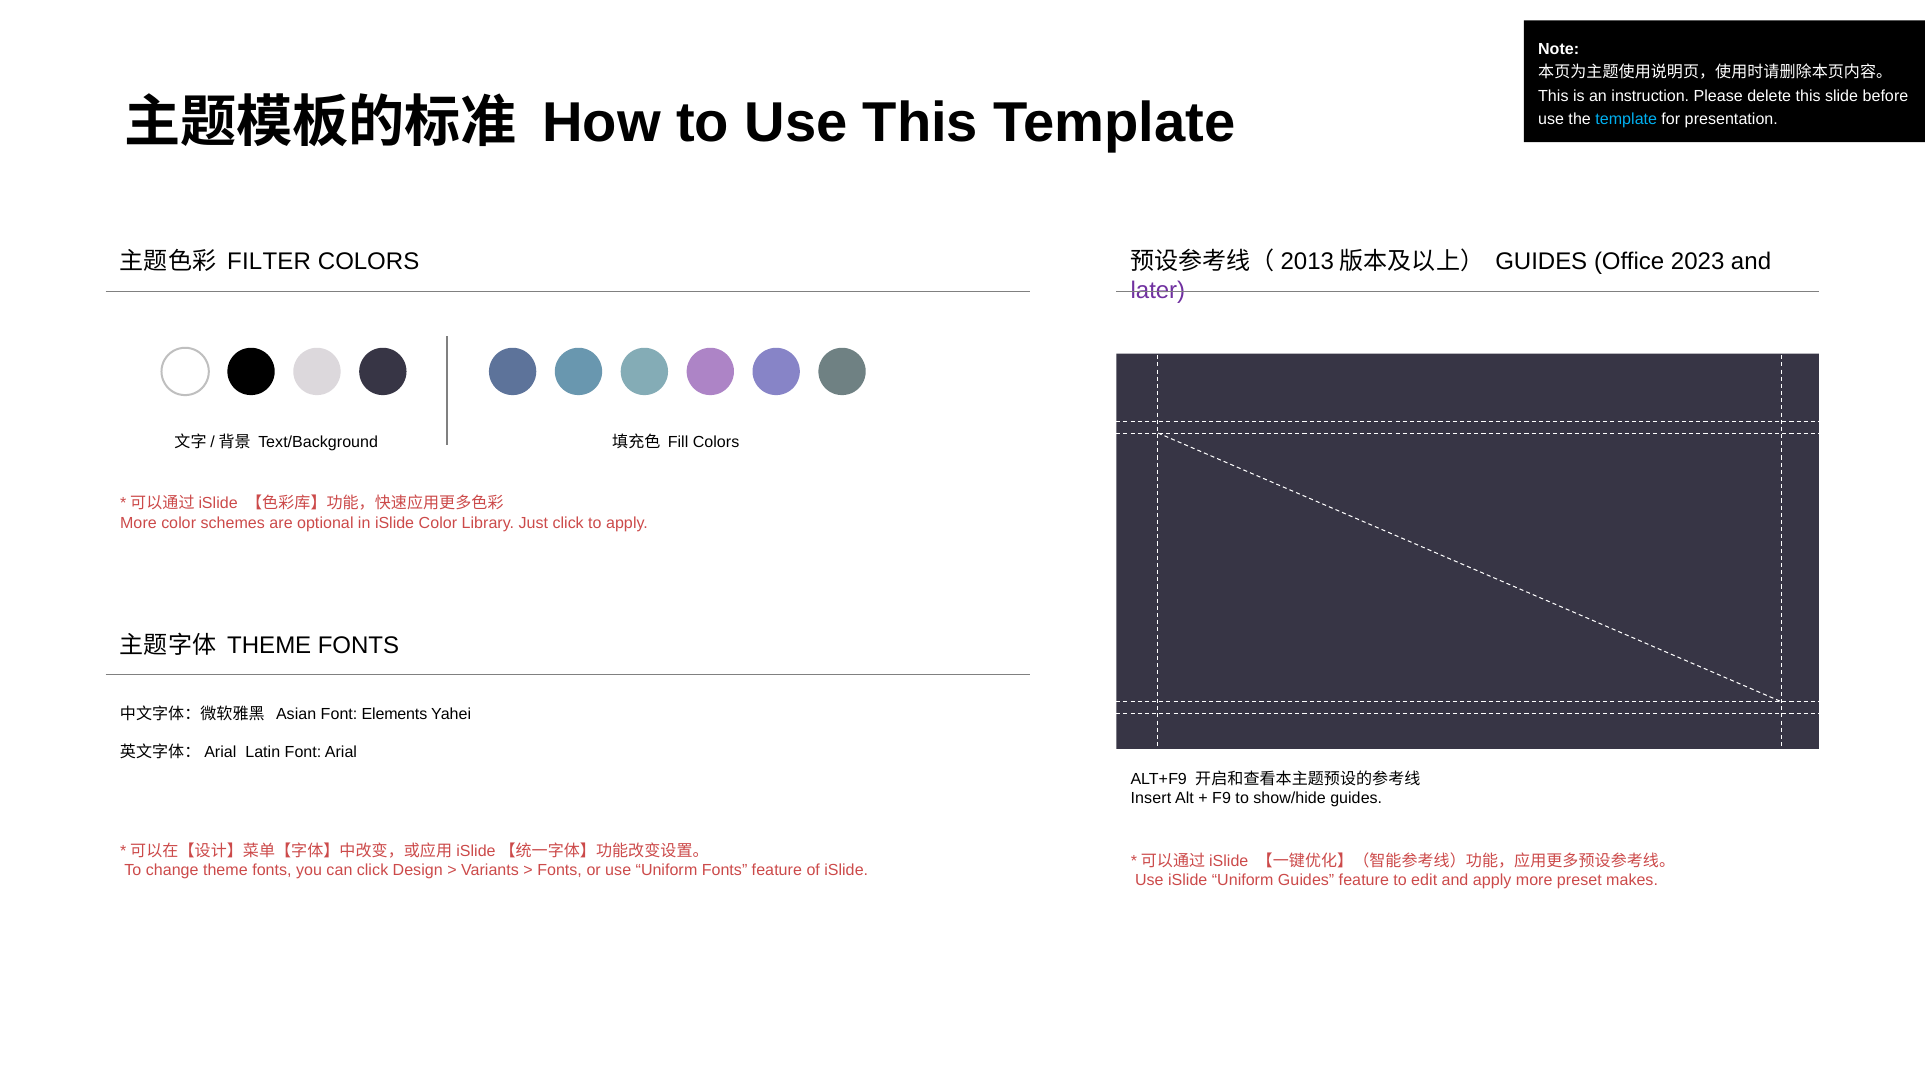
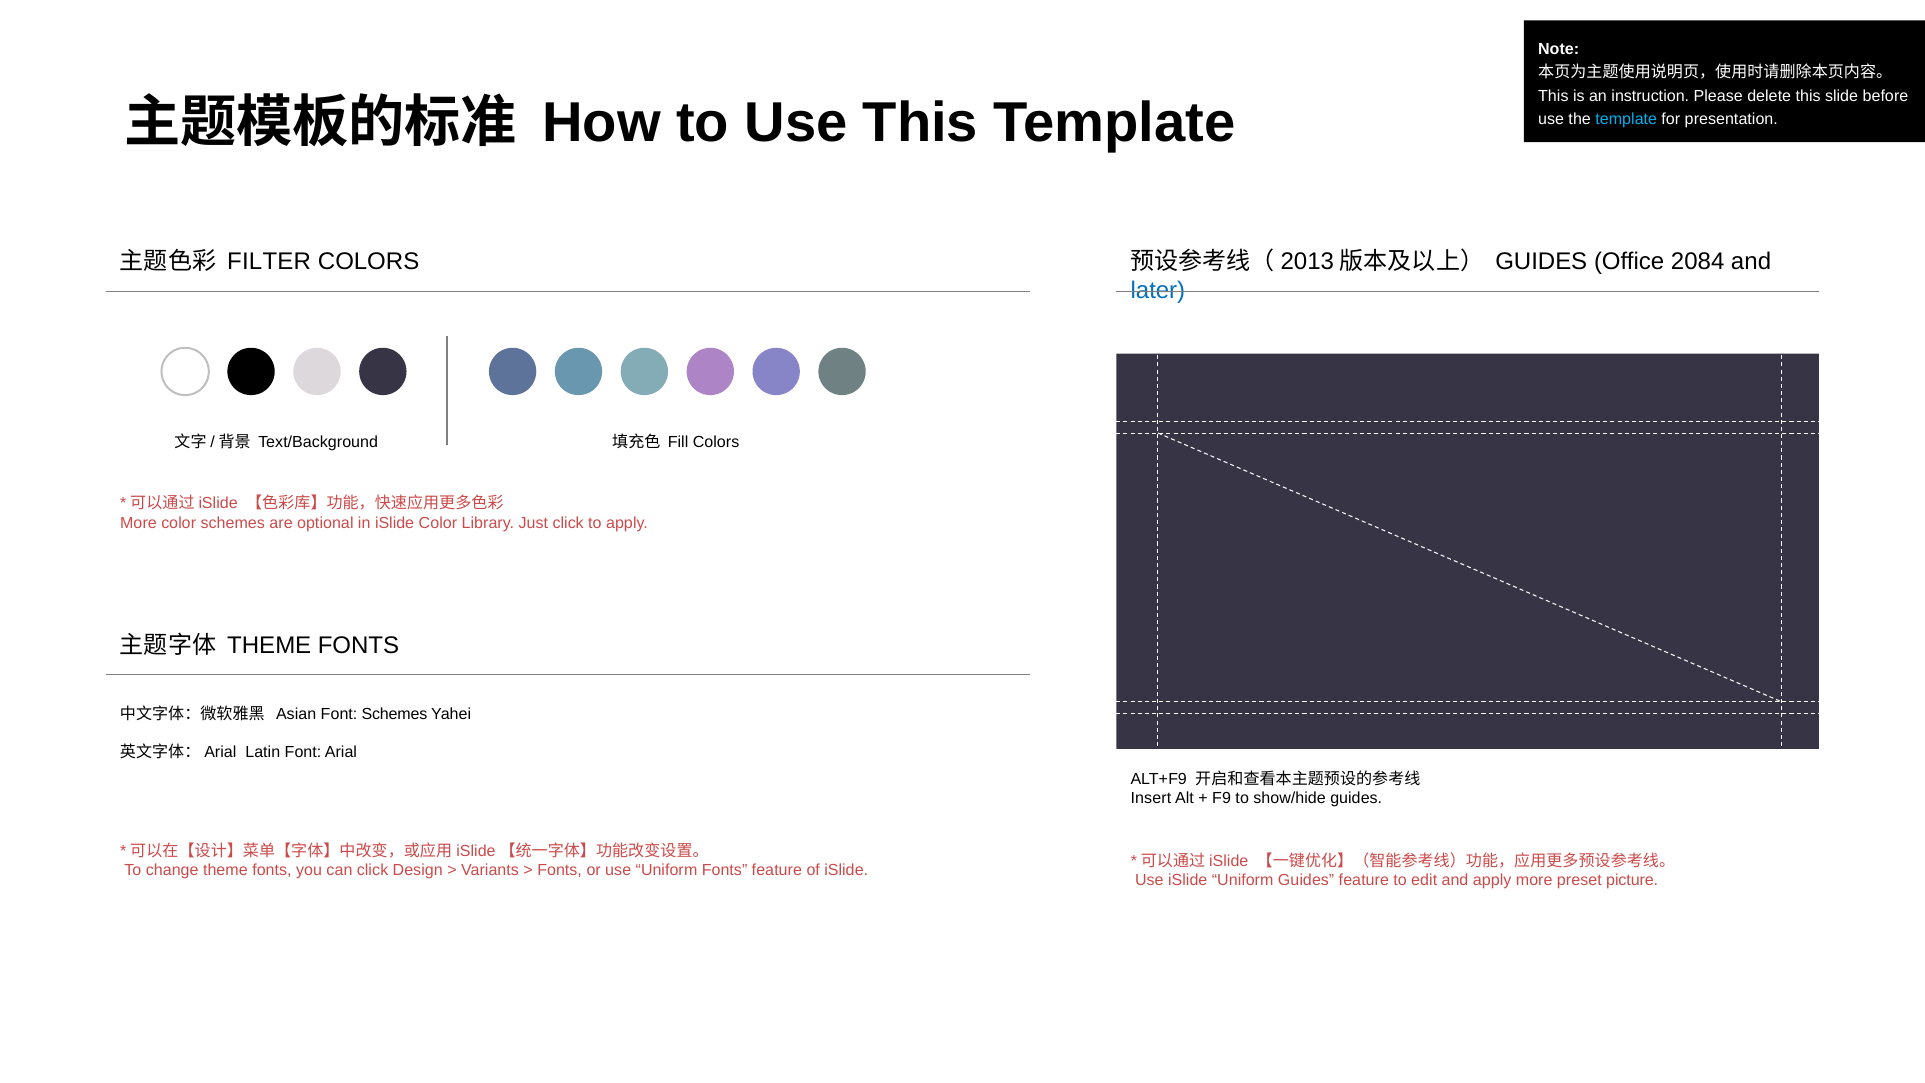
2023: 2023 -> 2084
later colour: purple -> blue
Font Elements: Elements -> Schemes
makes: makes -> picture
